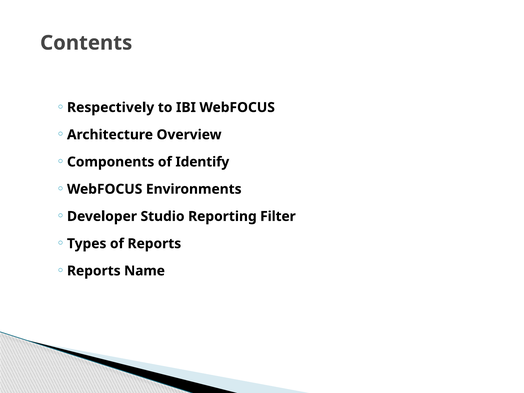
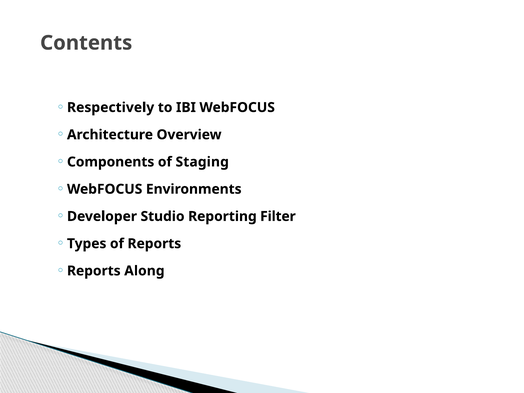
Identify: Identify -> Staging
Name: Name -> Along
